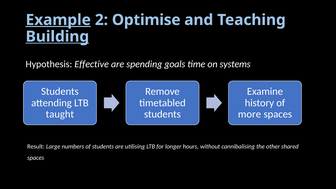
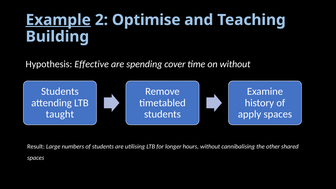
Building underline: present -> none
goals: goals -> cover
on systems: systems -> without
more: more -> apply
